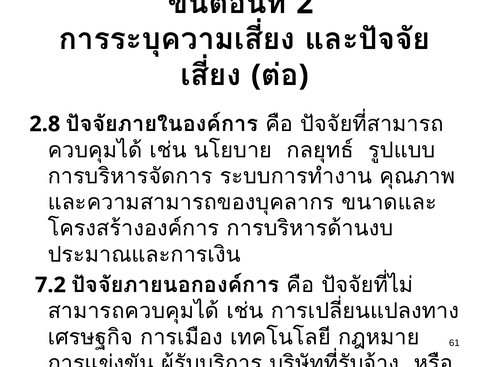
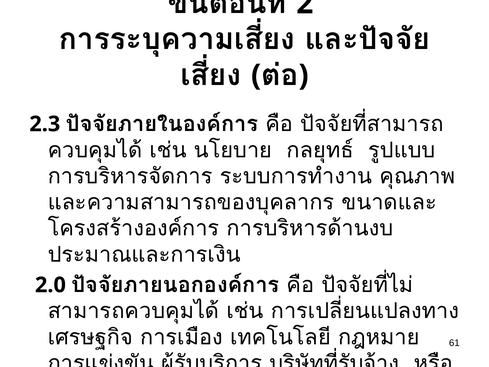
2.8: 2.8 -> 2.3
7.2: 7.2 -> 2.0
